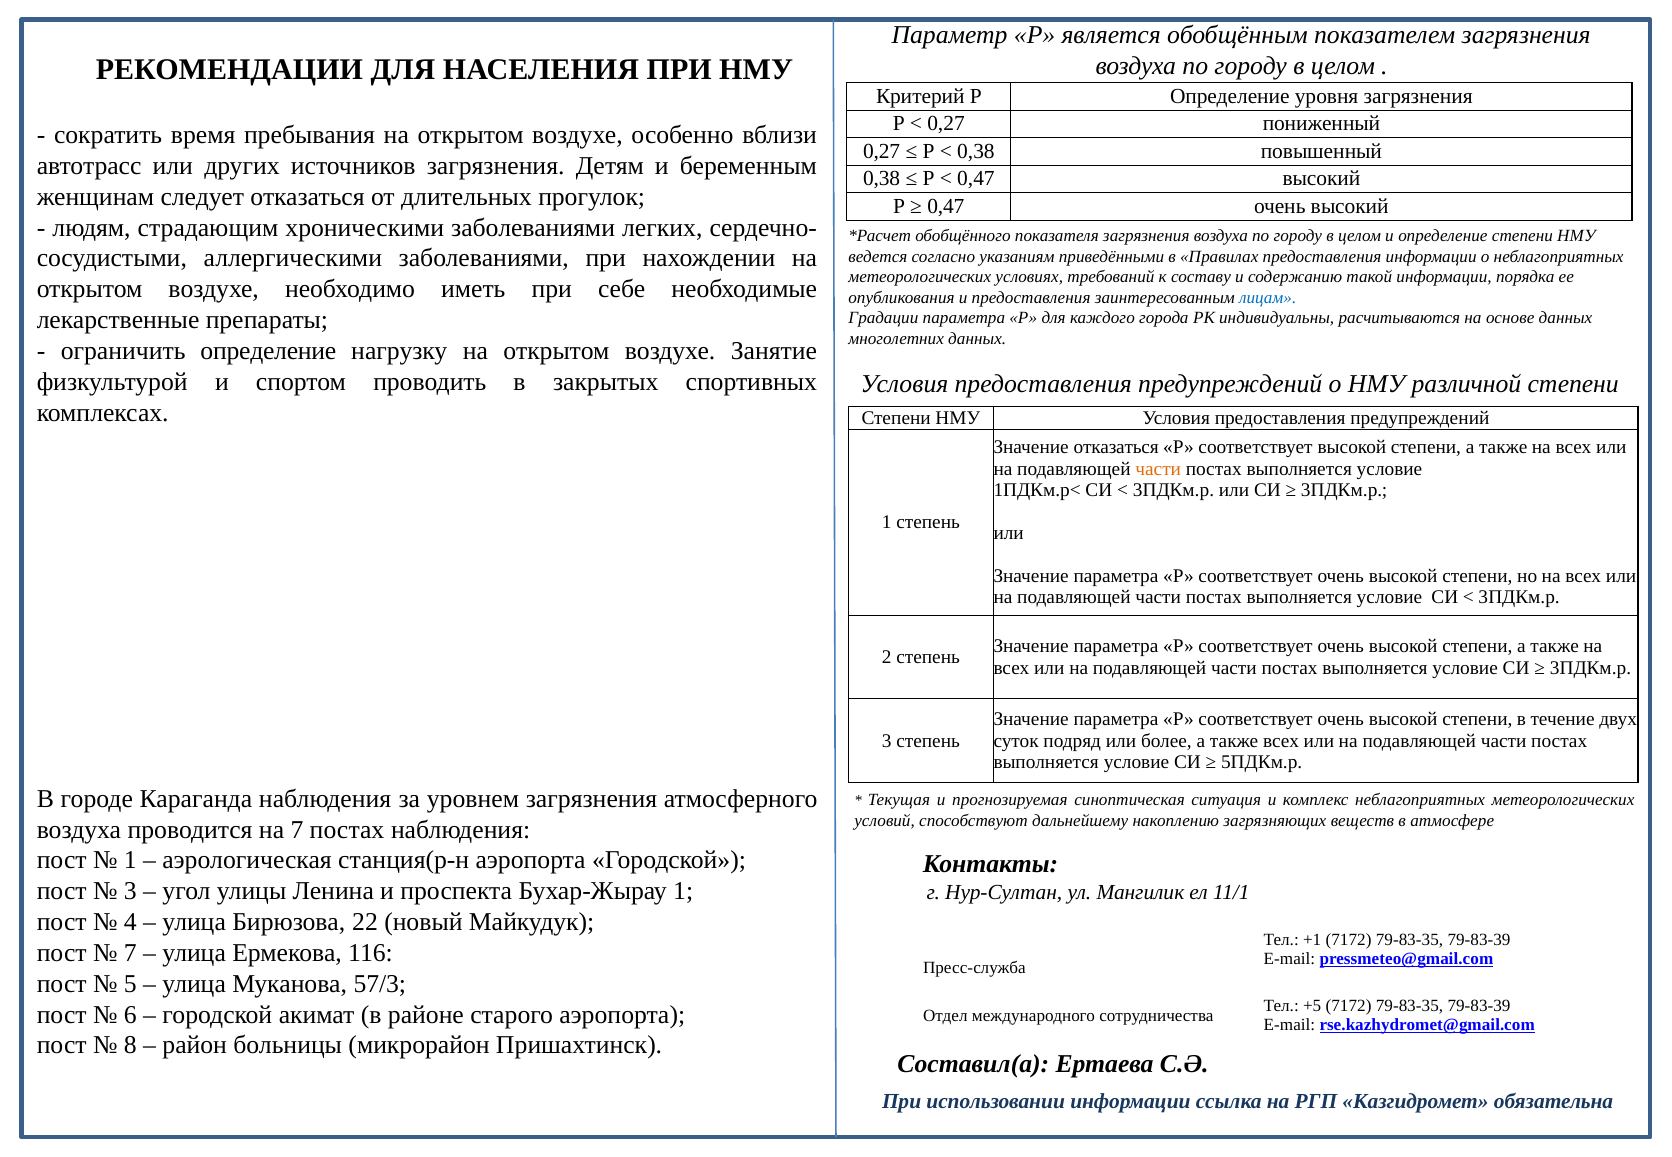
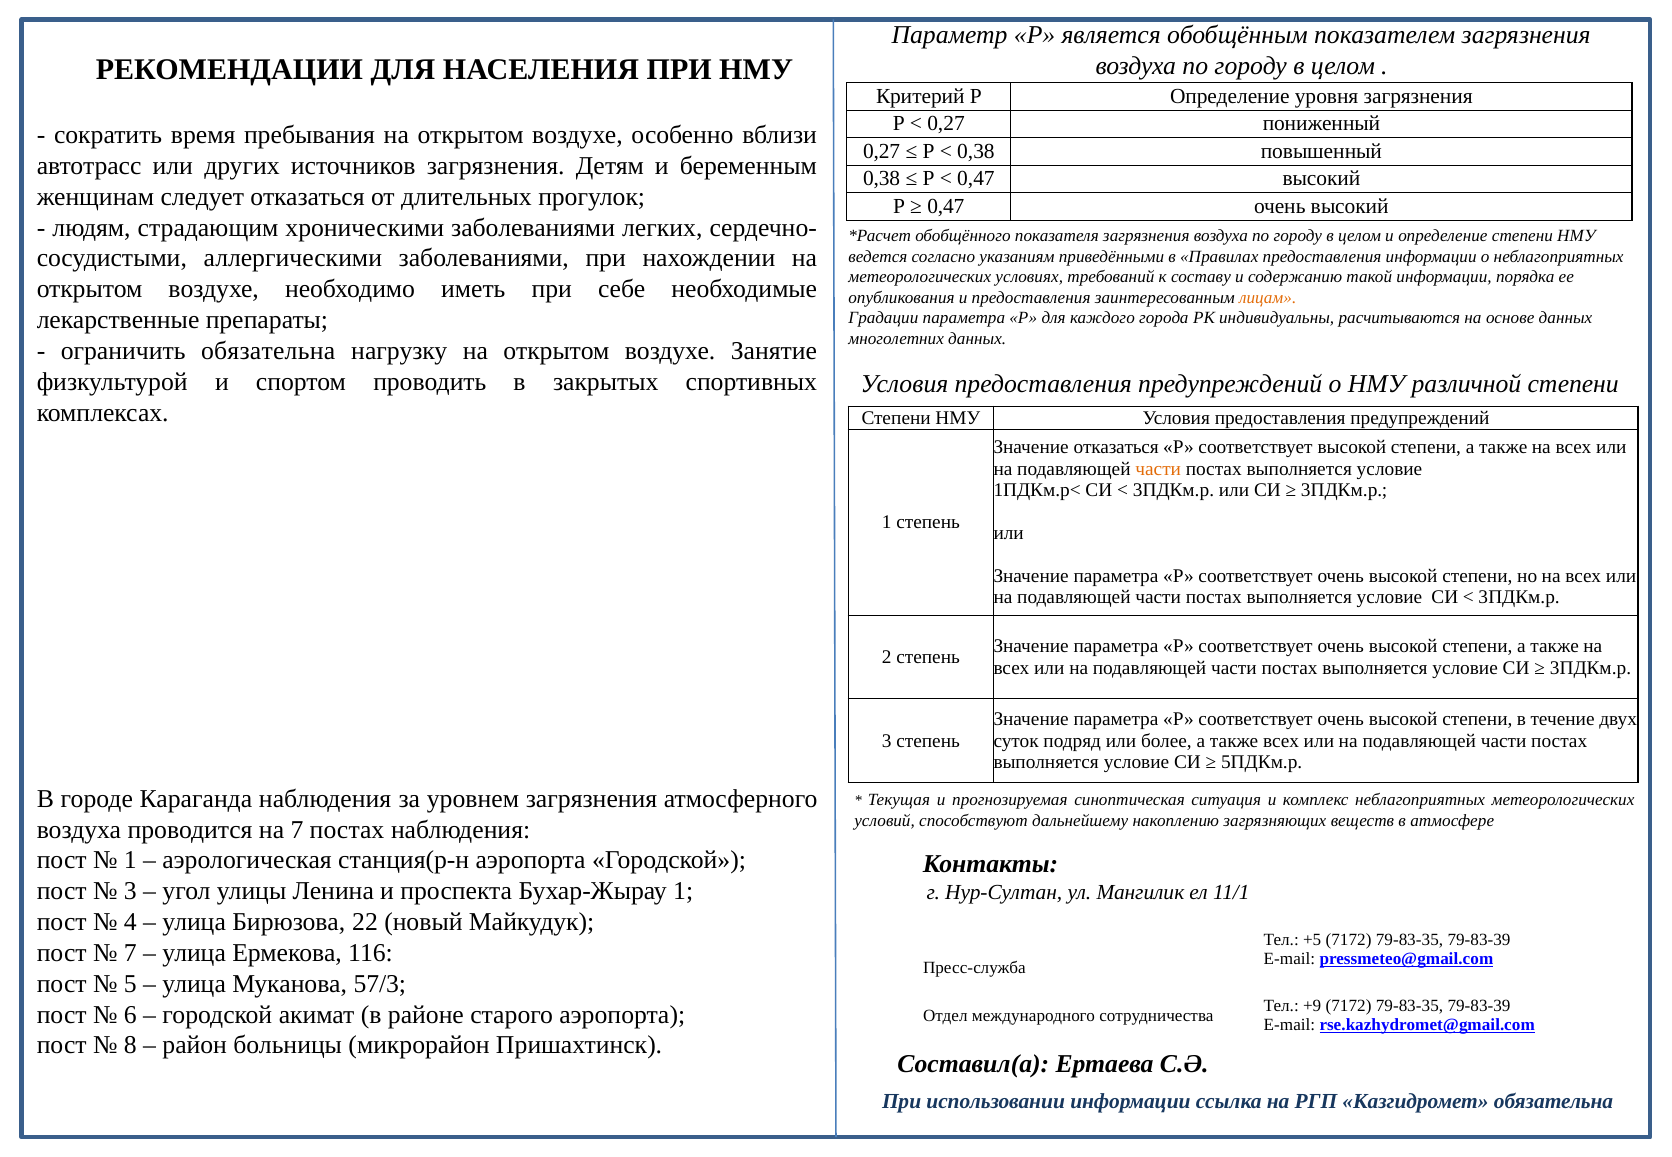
лицам colour: blue -> orange
ограничить определение: определение -> обязательна
+1: +1 -> +5
+5: +5 -> +9
